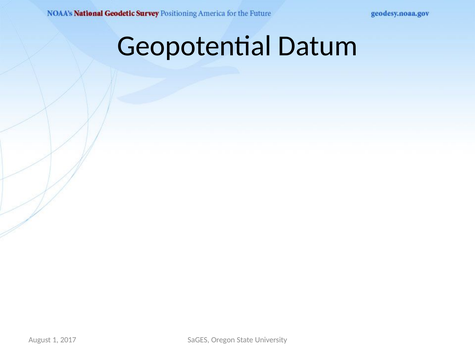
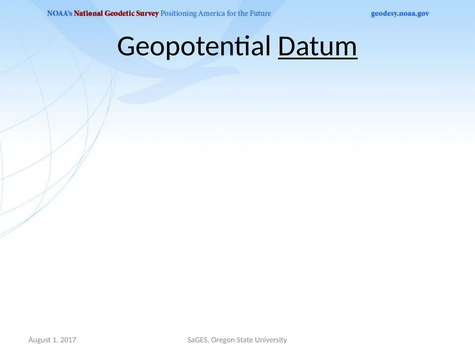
Datum underline: none -> present
